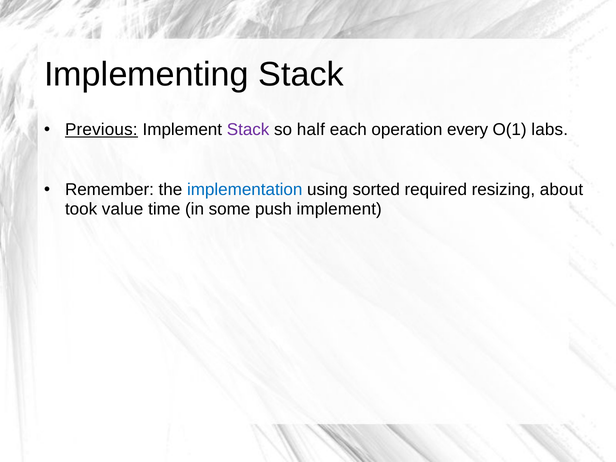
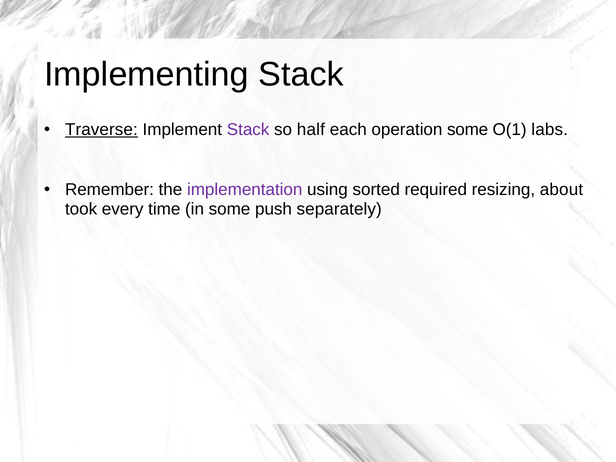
Previous: Previous -> Traverse
operation every: every -> some
implementation colour: blue -> purple
value: value -> every
push implement: implement -> separately
